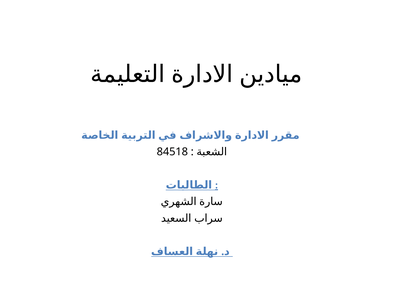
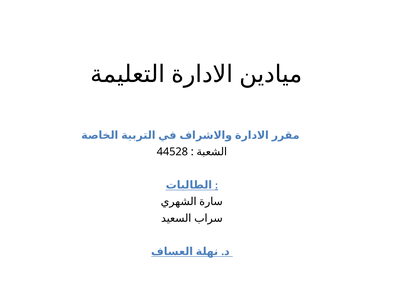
84518: 84518 -> 44528
